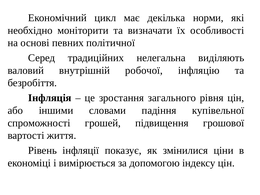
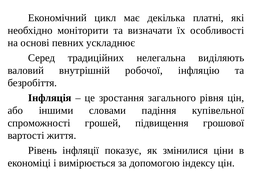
норми: норми -> платні
політичної: політичної -> ускладнює
